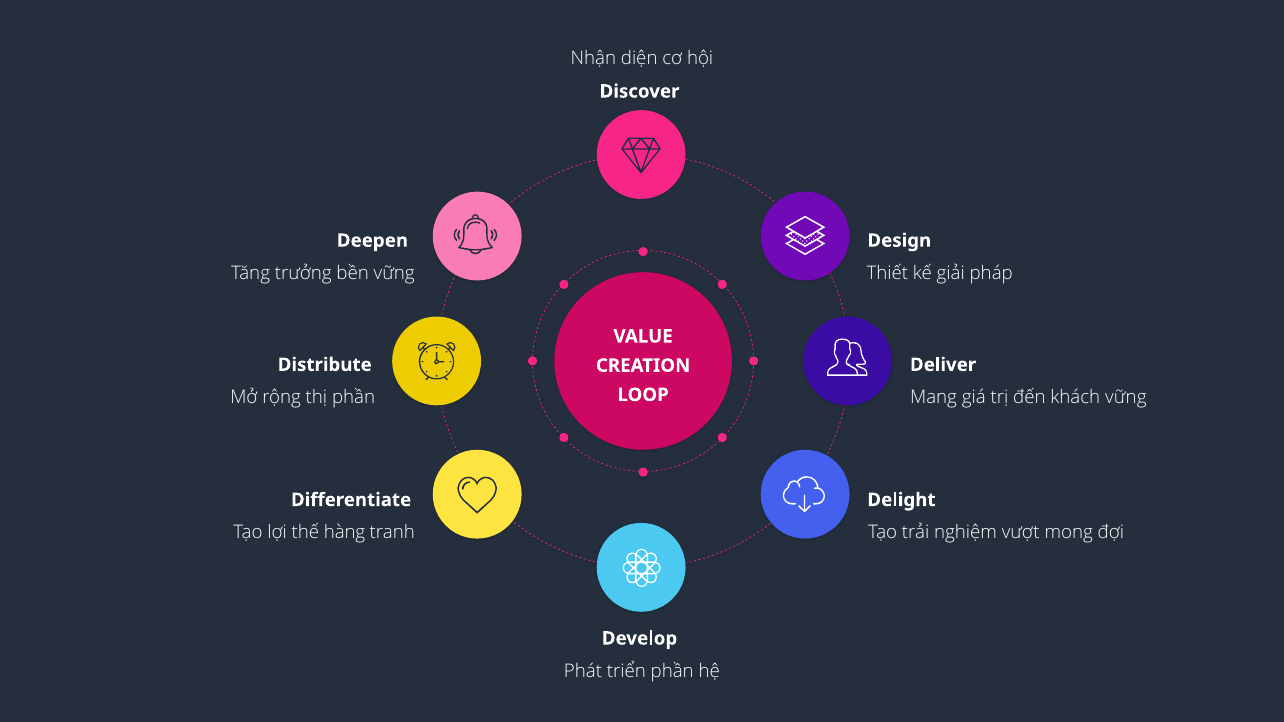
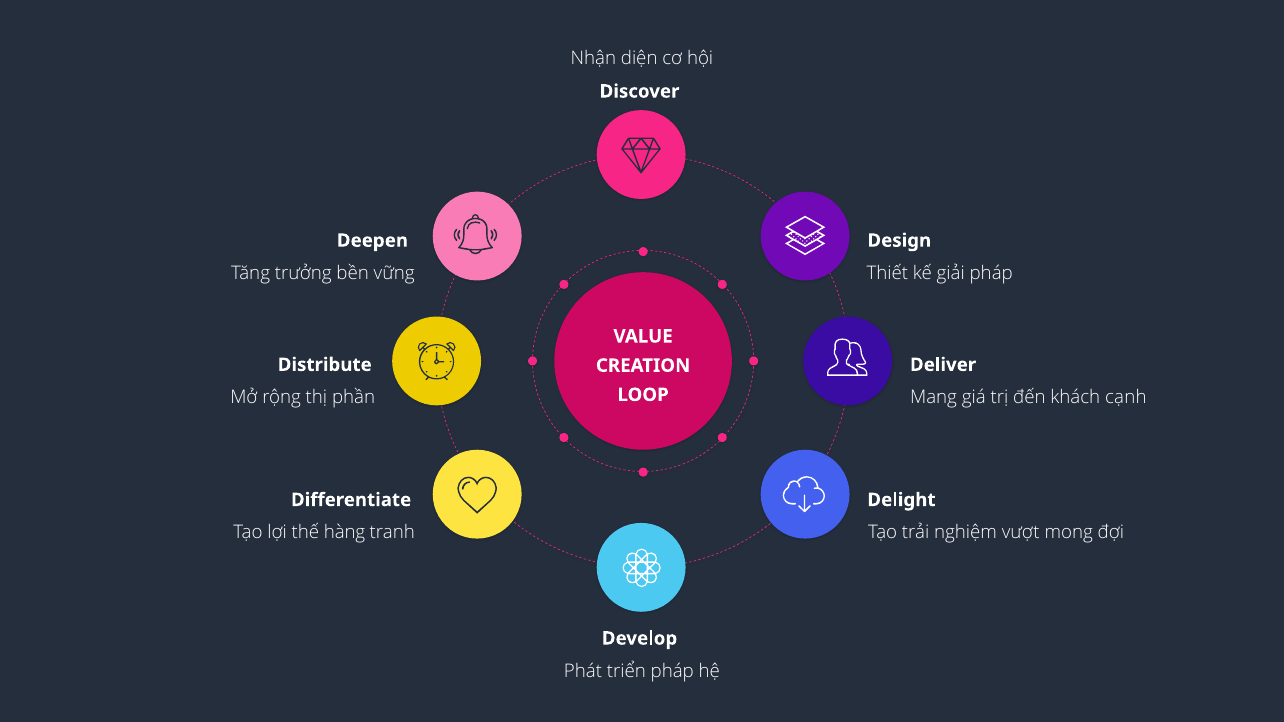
khách vững: vững -> cạnh
triển phần: phần -> pháp
